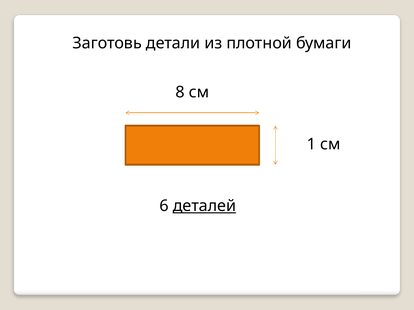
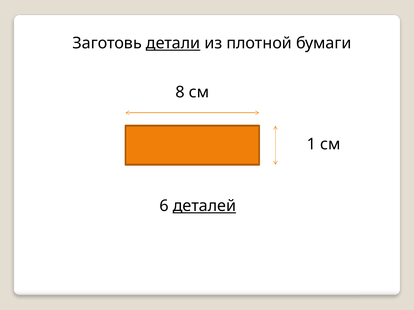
детали underline: none -> present
